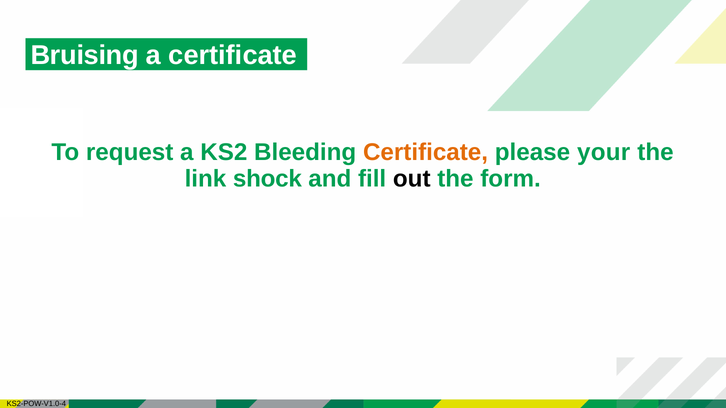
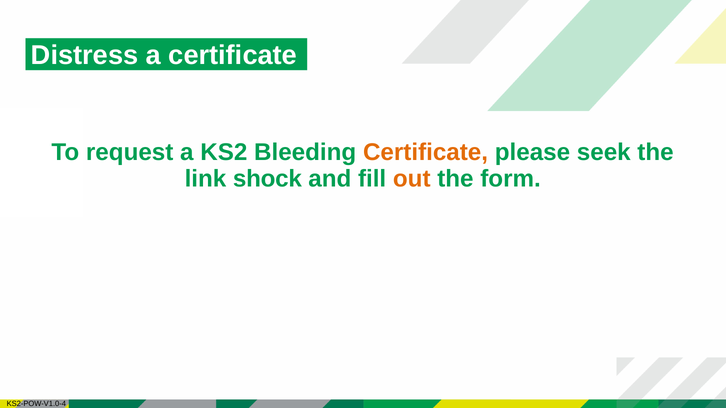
Bruising: Bruising -> Distress
your: your -> seek
out colour: black -> orange
